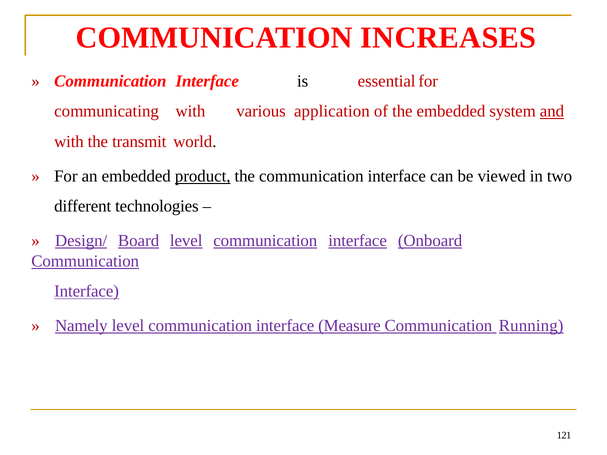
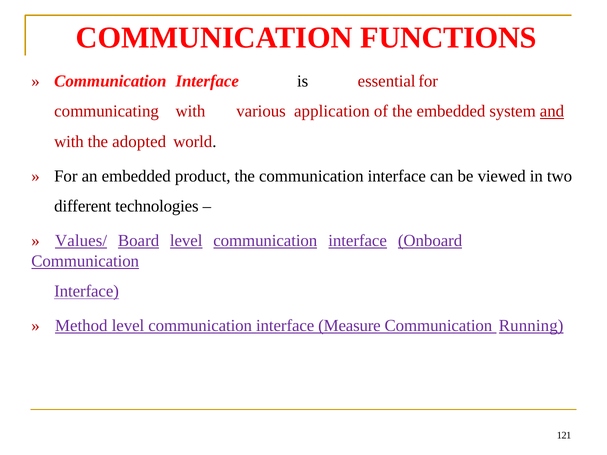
INCREASES: INCREASES -> FUNCTIONS
transmit: transmit -> adopted
product underline: present -> none
Design/: Design/ -> Values/
Namely: Namely -> Method
